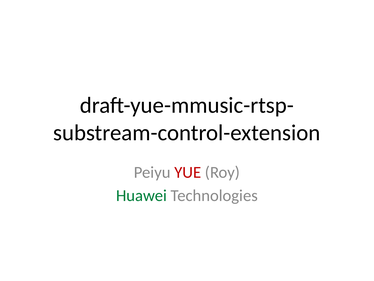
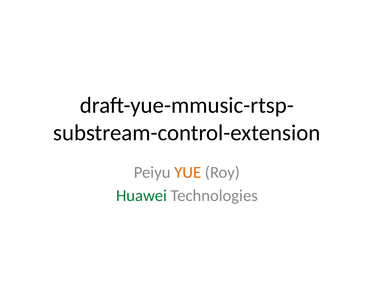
YUE colour: red -> orange
